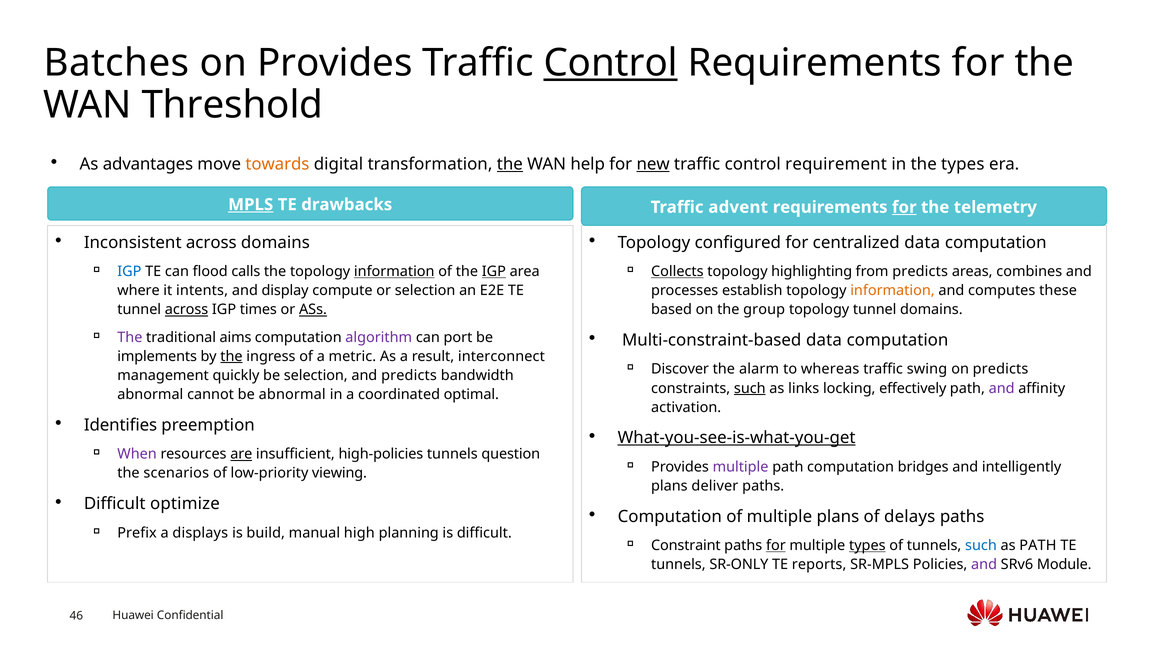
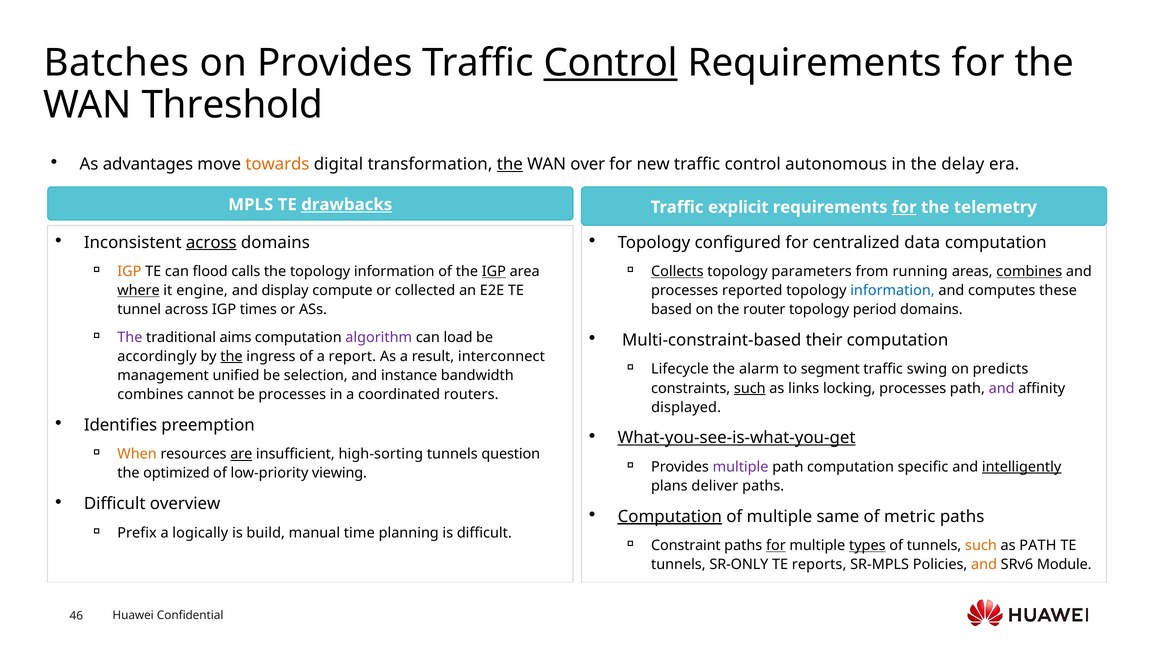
help: help -> over
new underline: present -> none
requirement: requirement -> autonomous
the types: types -> delay
MPLS underline: present -> none
drawbacks underline: none -> present
advent: advent -> explicit
across at (211, 242) underline: none -> present
IGP at (129, 271) colour: blue -> orange
information at (394, 271) underline: present -> none
highlighting: highlighting -> parameters
from predicts: predicts -> running
combines at (1029, 271) underline: none -> present
where underline: none -> present
intents: intents -> engine
or selection: selection -> collected
establish: establish -> reported
information at (892, 290) colour: orange -> blue
across at (187, 310) underline: present -> none
ASs underline: present -> none
group: group -> router
topology tunnel: tunnel -> period
port: port -> load
Multi-constraint-based data: data -> their
implements: implements -> accordingly
metric: metric -> report
Discover: Discover -> Lifecycle
whereas: whereas -> segment
quickly: quickly -> unified
and predicts: predicts -> instance
locking effectively: effectively -> processes
abnormal at (150, 394): abnormal -> combines
be abnormal: abnormal -> processes
optimal: optimal -> routers
activation: activation -> displayed
When colour: purple -> orange
high-policies: high-policies -> high-sorting
bridges: bridges -> specific
intelligently underline: none -> present
scenarios: scenarios -> optimized
optimize: optimize -> overview
Computation at (670, 516) underline: none -> present
multiple plans: plans -> same
delays: delays -> metric
displays: displays -> logically
high: high -> time
such at (981, 545) colour: blue -> orange
and at (984, 564) colour: purple -> orange
